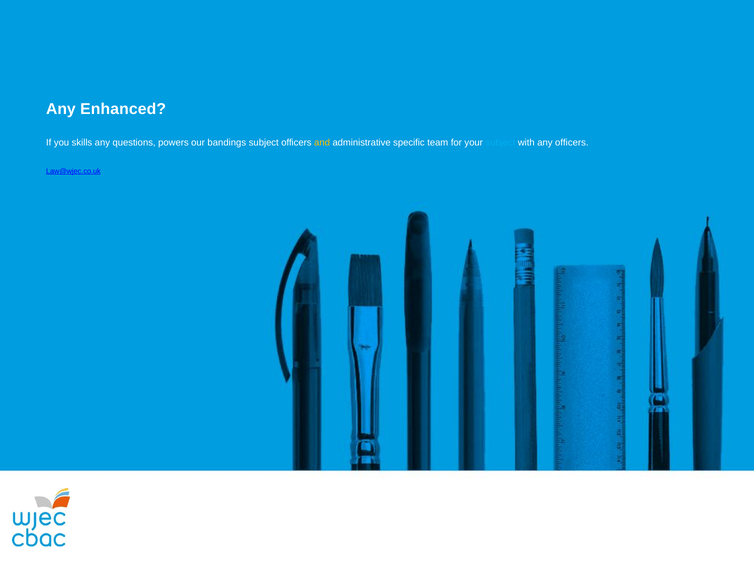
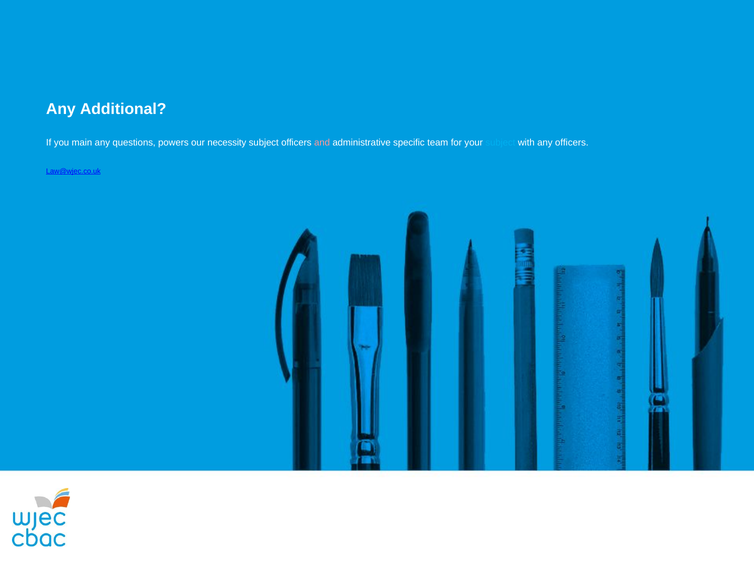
Enhanced: Enhanced -> Additional
skills: skills -> main
bandings: bandings -> necessity
and colour: yellow -> pink
